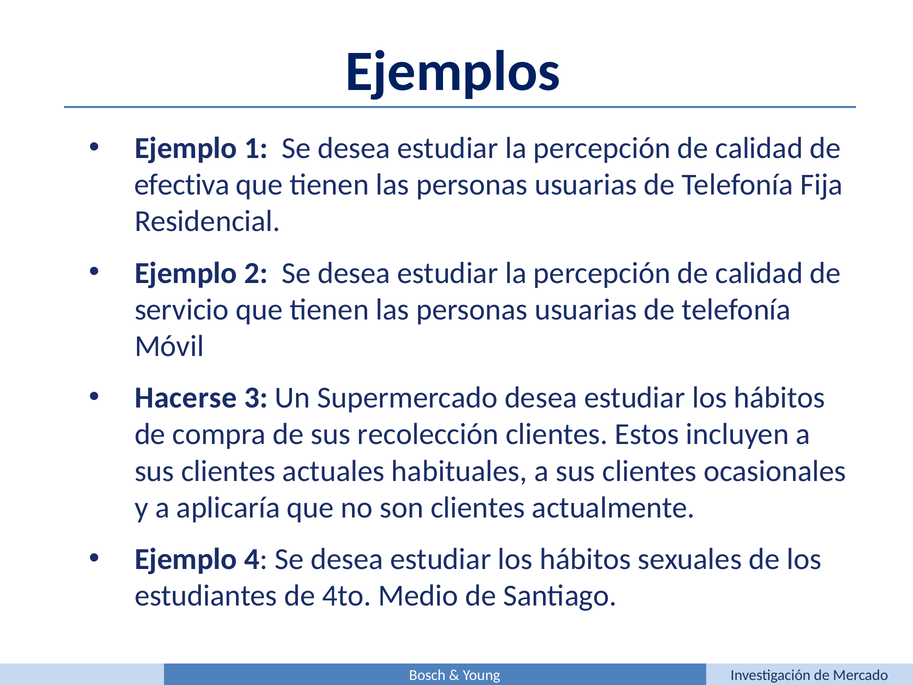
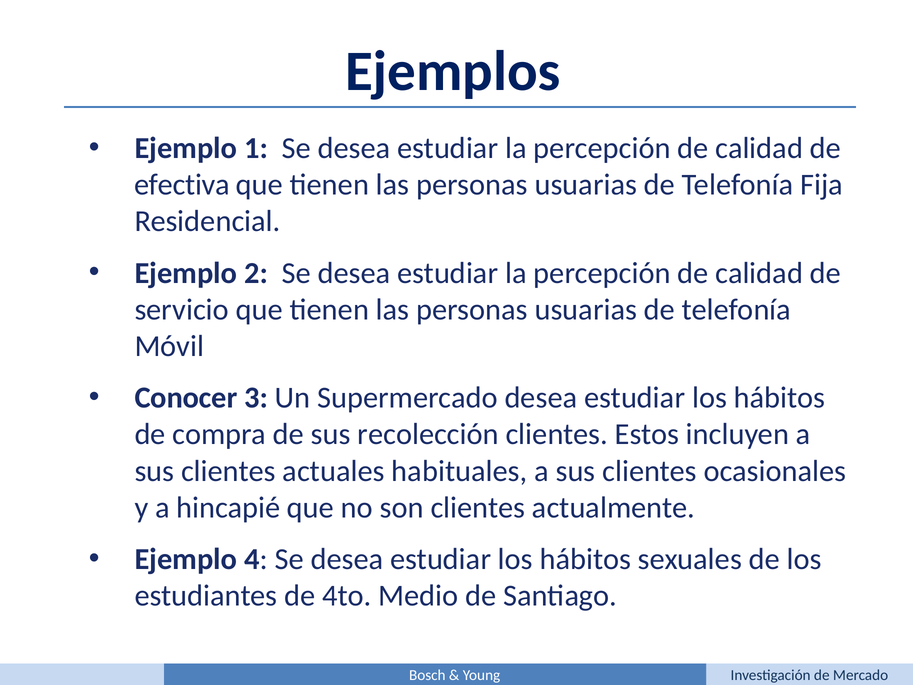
Hacerse: Hacerse -> Conocer
aplicaría: aplicaría -> hincapié
